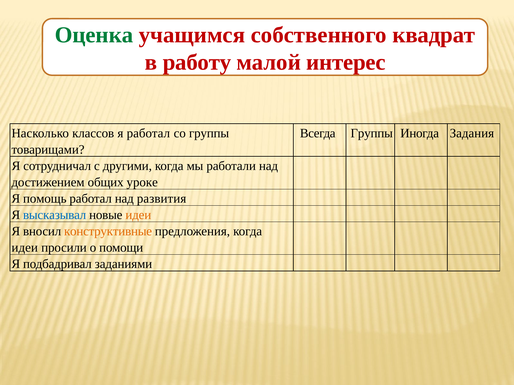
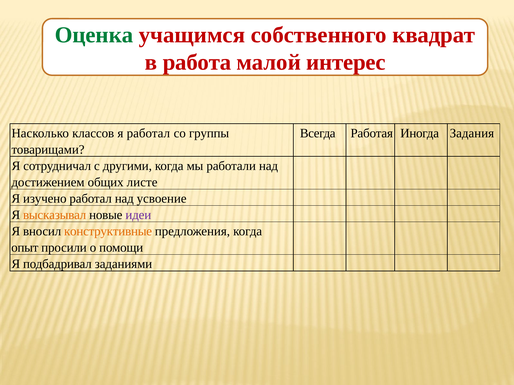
работу: работу -> работа
Всегда Группы: Группы -> Работая
уроке: уроке -> листе
помощь: помощь -> изучено
развития: развития -> усвоение
высказывал colour: blue -> orange
идеи at (138, 215) colour: orange -> purple
идеи at (25, 248): идеи -> опыт
